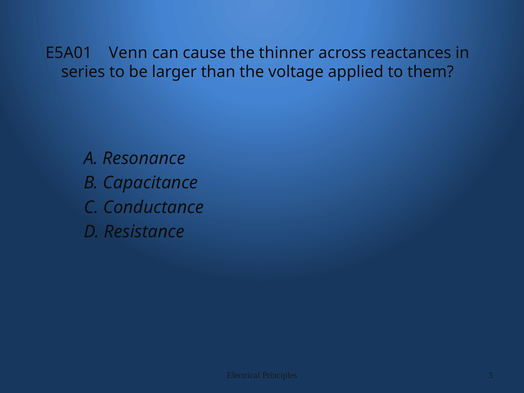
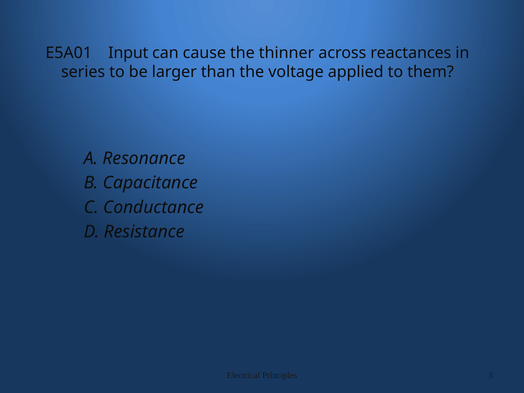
Venn: Venn -> Input
